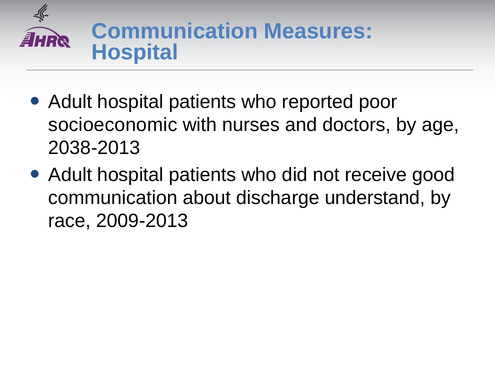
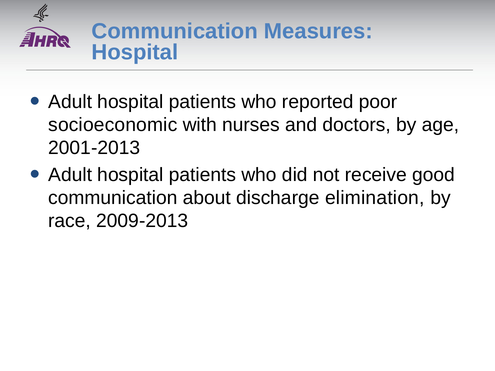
2038-2013: 2038-2013 -> 2001-2013
understand: understand -> elimination
